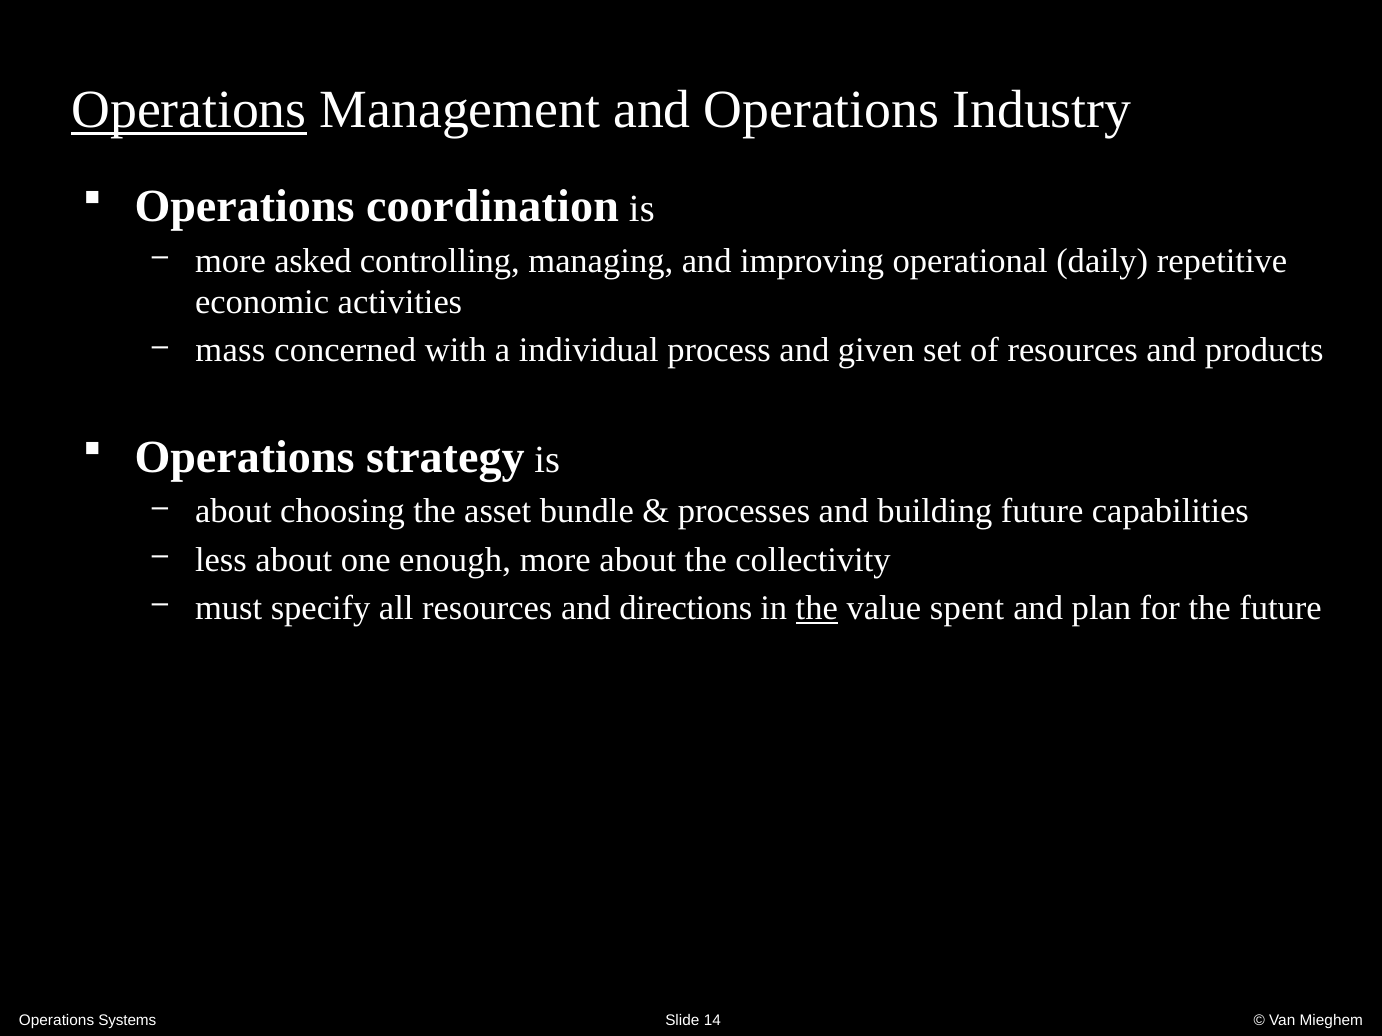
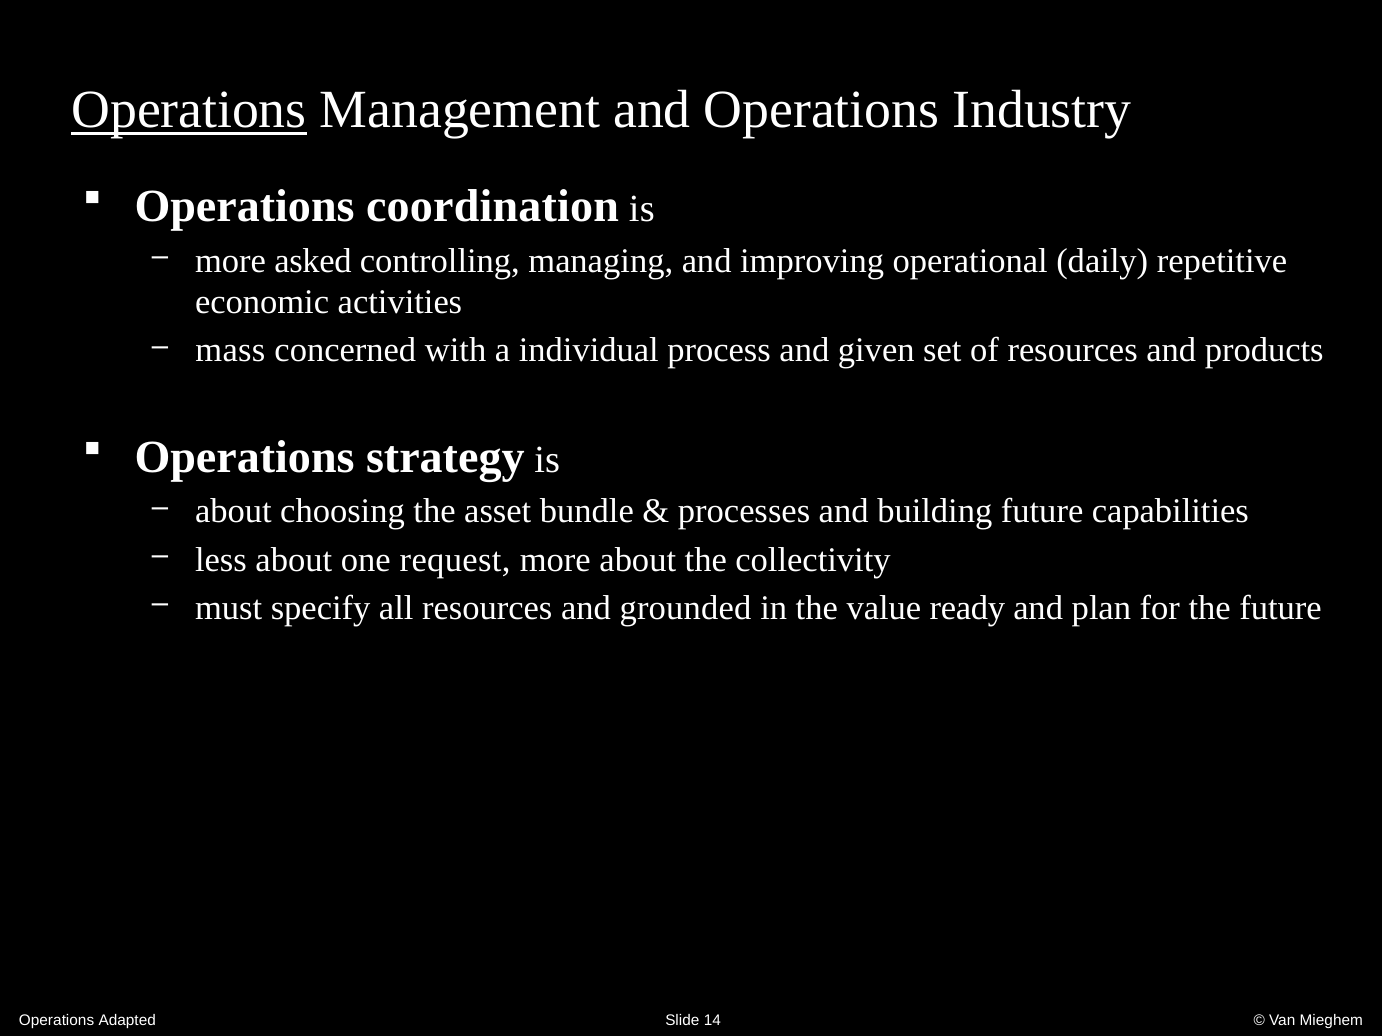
enough: enough -> request
directions: directions -> grounded
the at (817, 609) underline: present -> none
spent: spent -> ready
Systems: Systems -> Adapted
